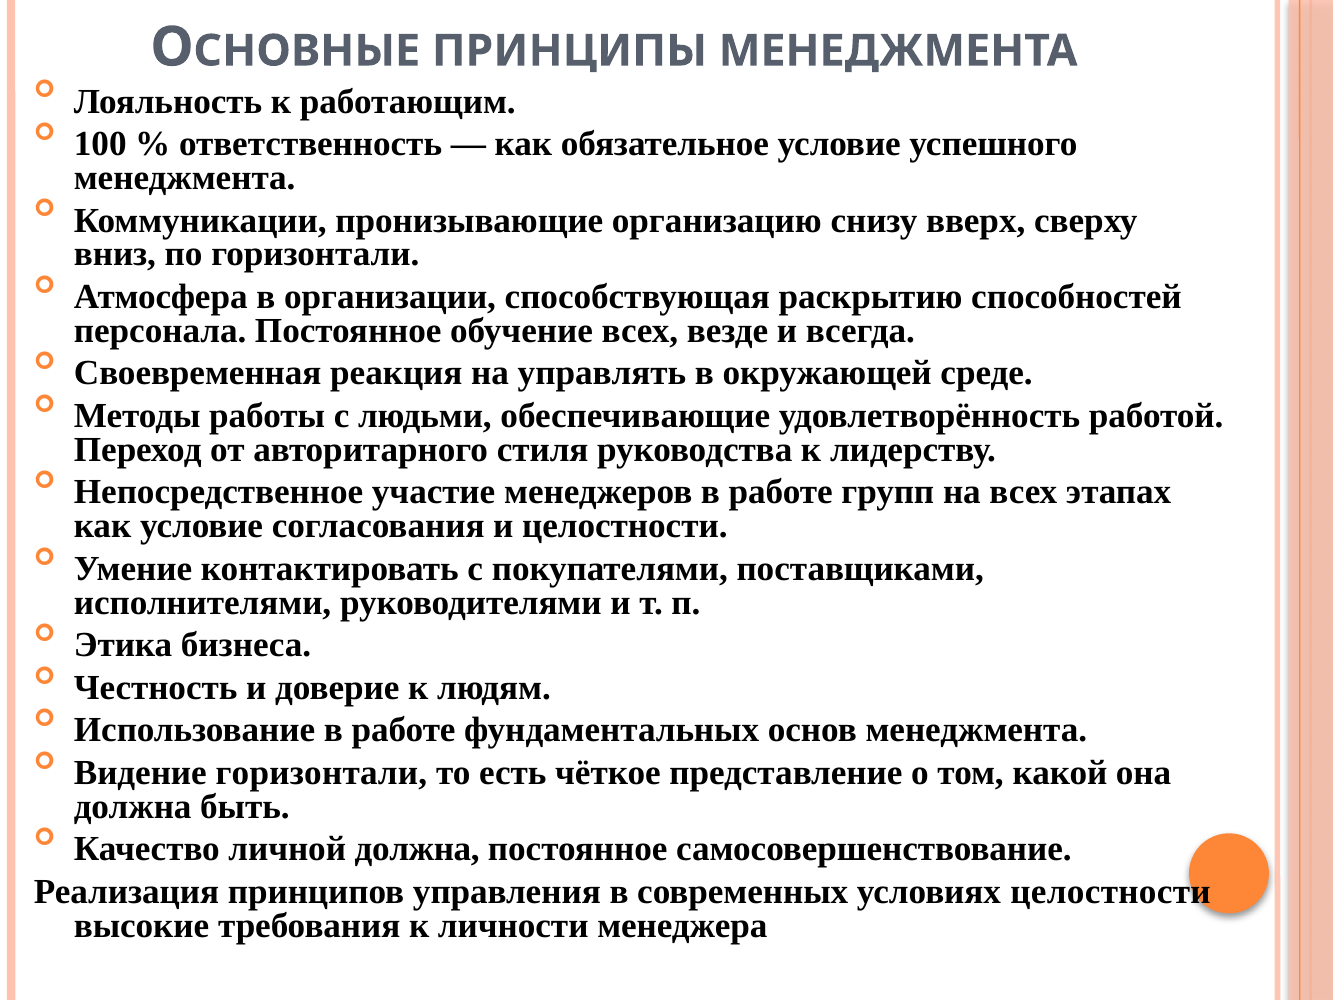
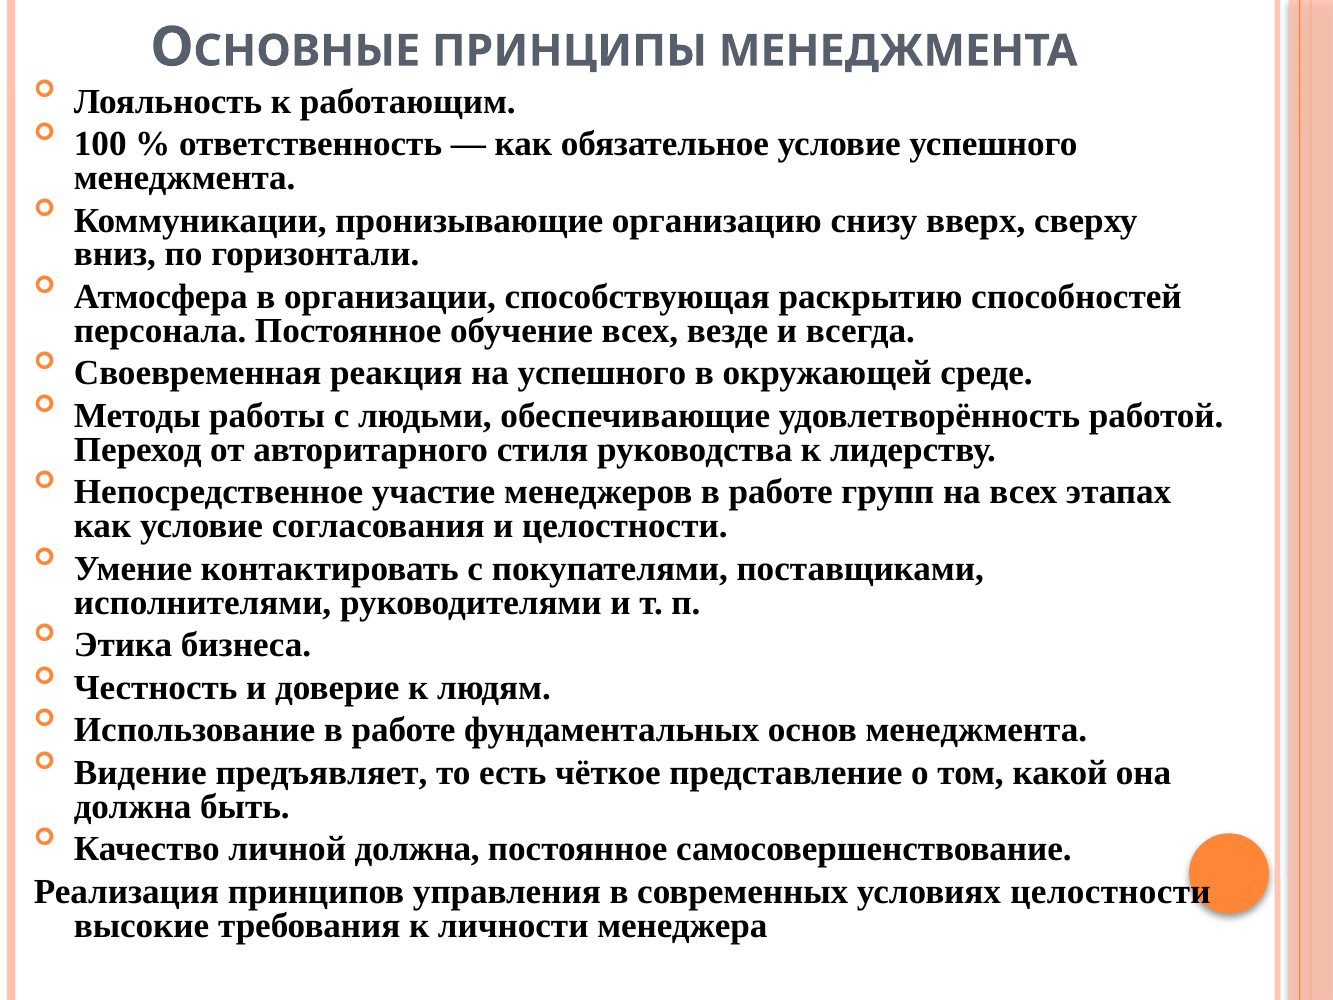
на управлять: управлять -> успешного
Видение горизонтали: горизонтали -> предъявляет
